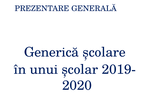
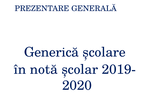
unui: unui -> notă
